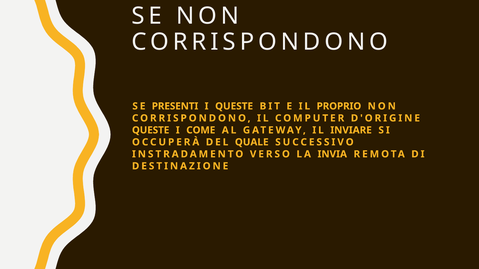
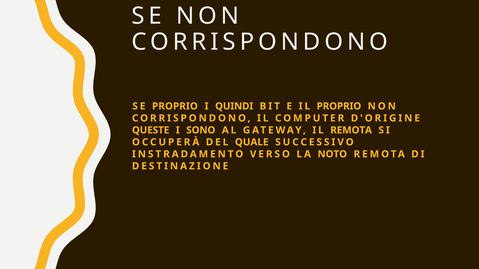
SE PRESENTI: PRESENTI -> PROPRIO
I QUESTE: QUESTE -> QUINDI
COME: COME -> SONO
IL INVIARE: INVIARE -> REMOTA
INVIA: INVIA -> NOTO
